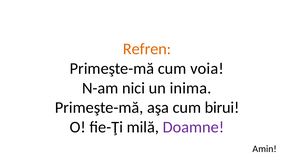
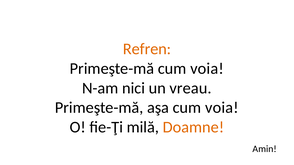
inima: inima -> vreau
aşa cum birui: birui -> voia
Doamne colour: purple -> orange
